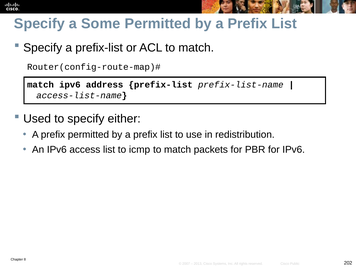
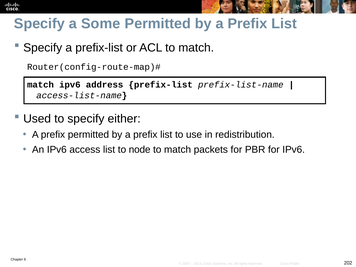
icmp: icmp -> node
